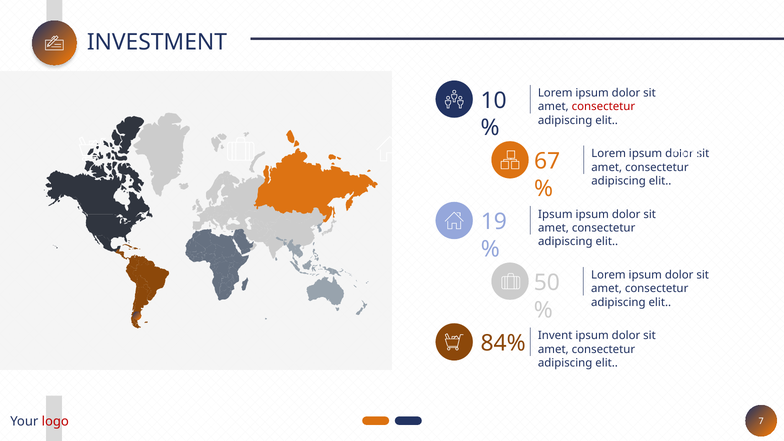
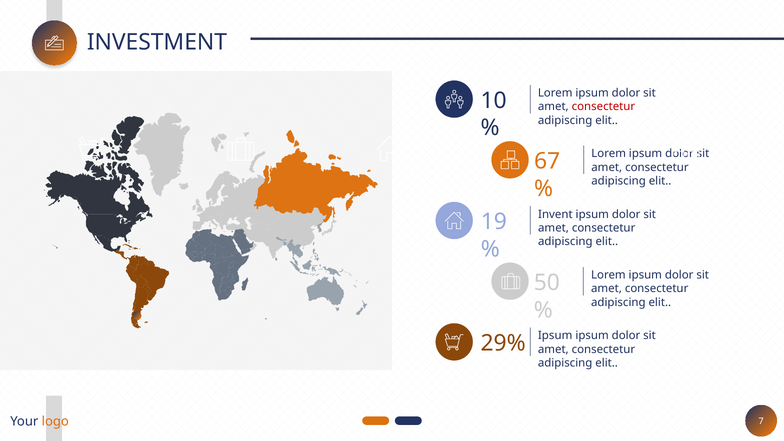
Ipsum at (555, 214): Ipsum -> Invent
Invent at (555, 336): Invent -> Ipsum
84%: 84% -> 29%
logo colour: red -> orange
